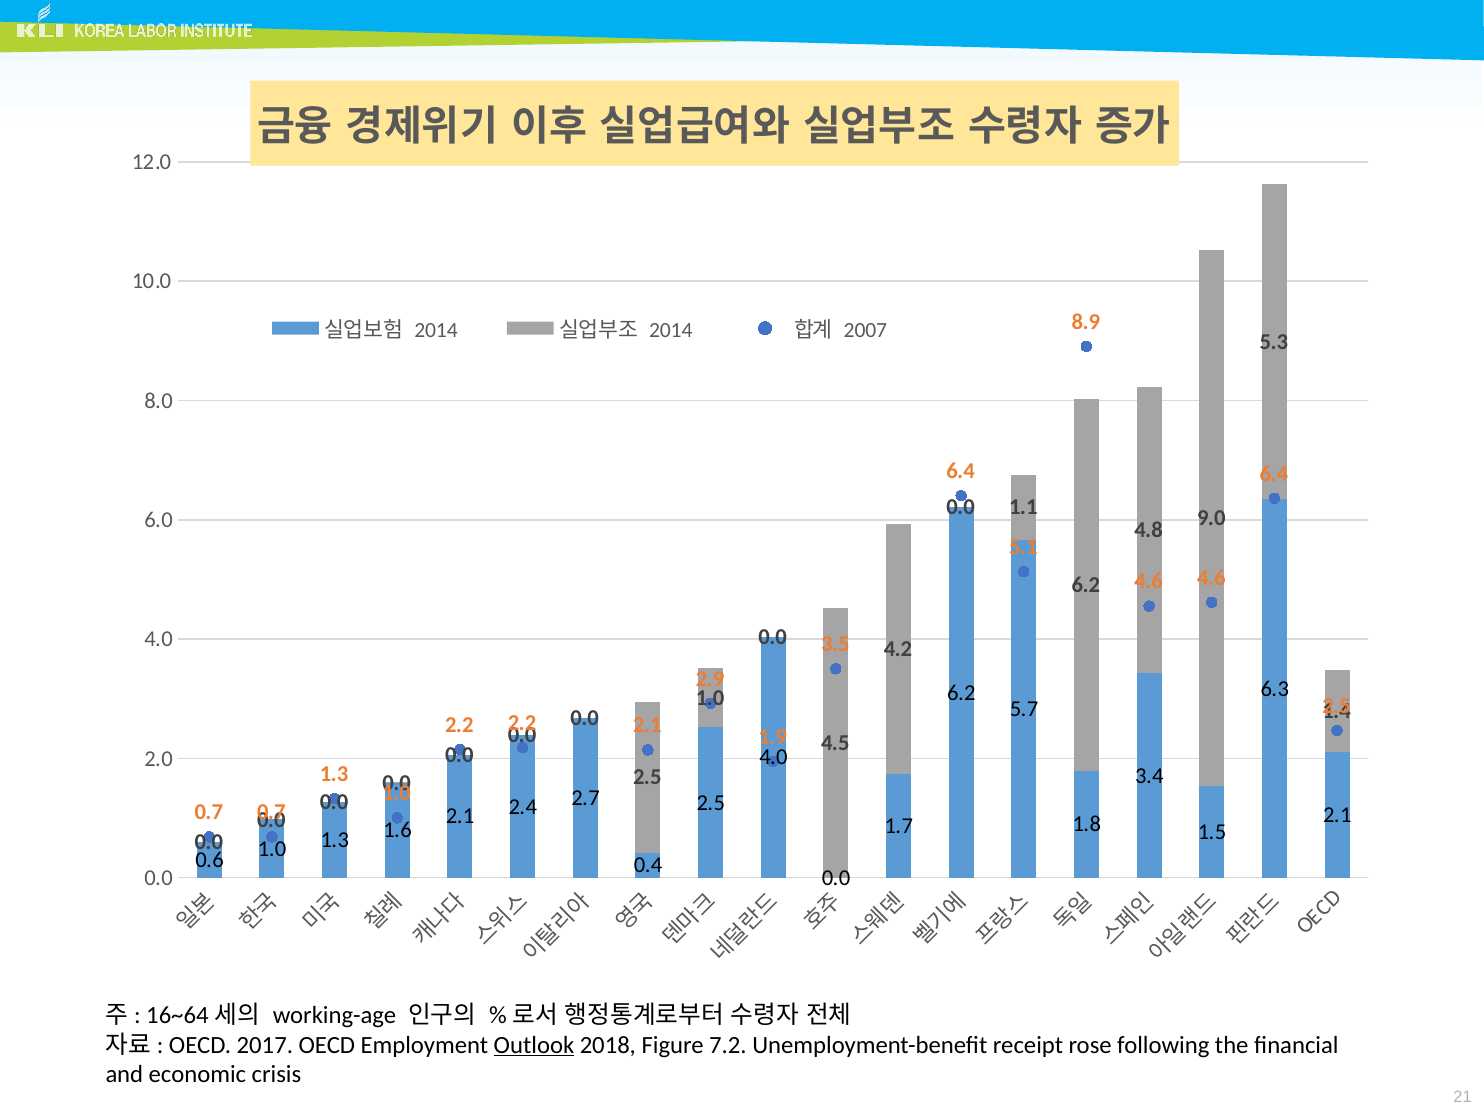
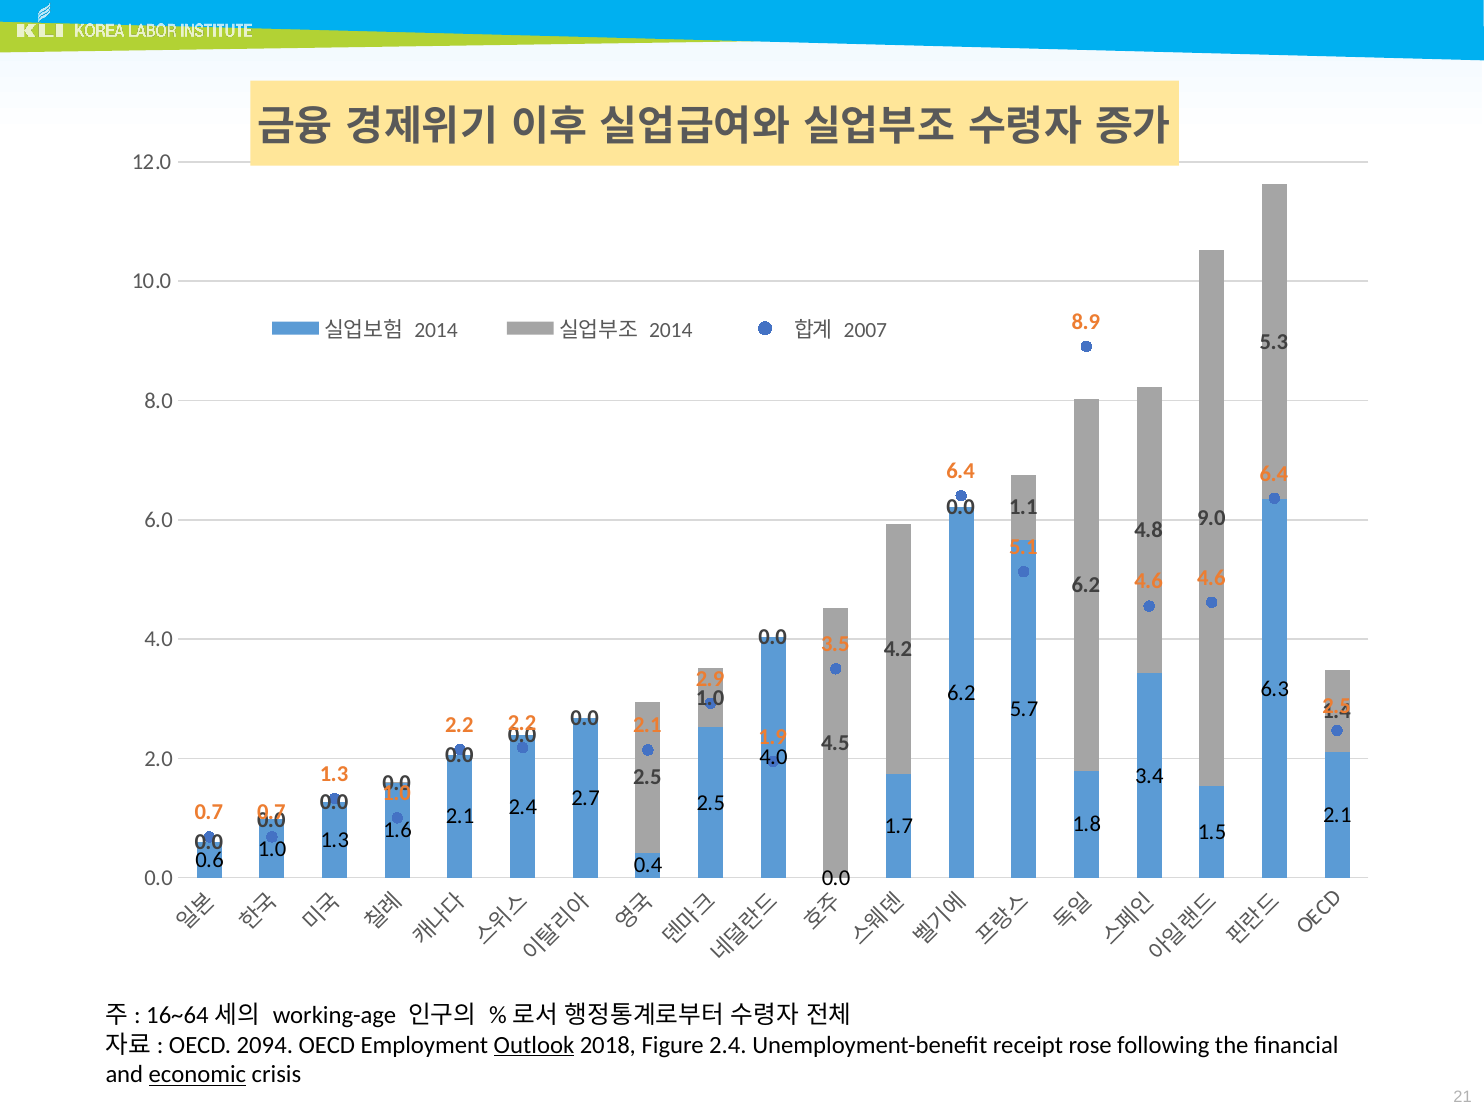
2017: 2017 -> 2094
Figure 7.2: 7.2 -> 2.4
economic underline: none -> present
